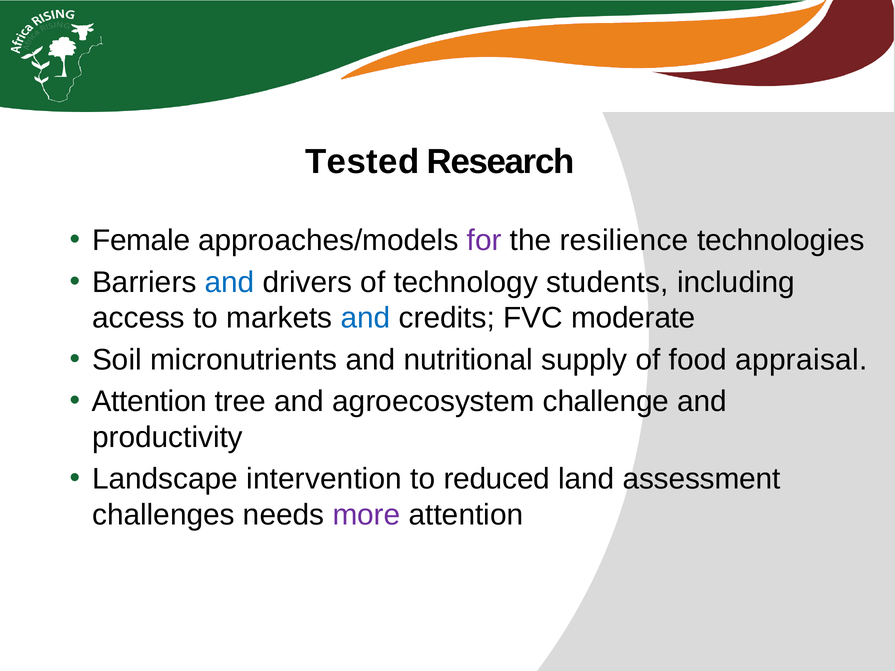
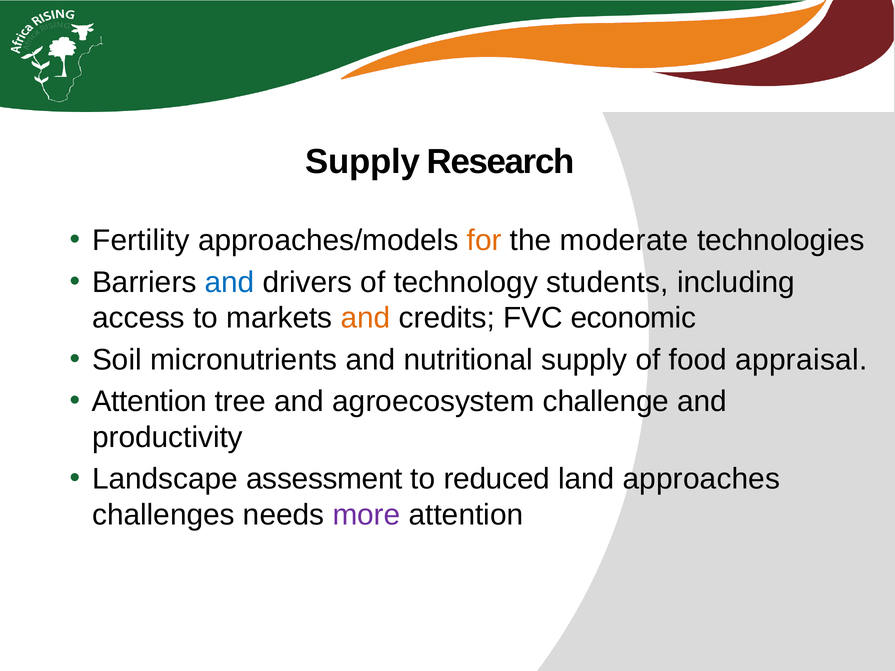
Tested at (362, 162): Tested -> Supply
Female: Female -> Fertility
for colour: purple -> orange
resilience: resilience -> moderate
and at (366, 318) colour: blue -> orange
moderate: moderate -> economic
intervention: intervention -> assessment
assessment: assessment -> approaches
